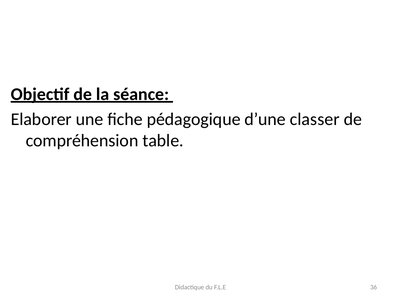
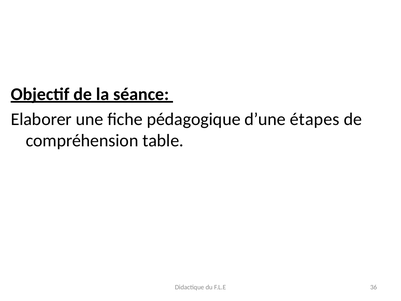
classer: classer -> étapes
